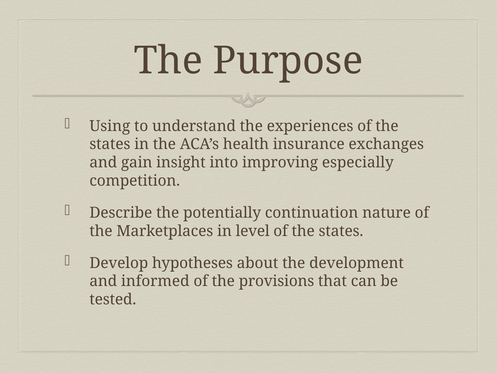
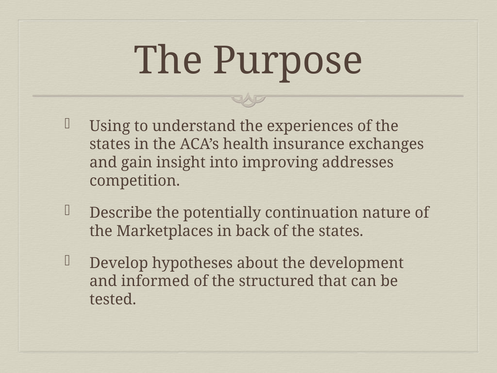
especially: especially -> addresses
level: level -> back
provisions: provisions -> structured
